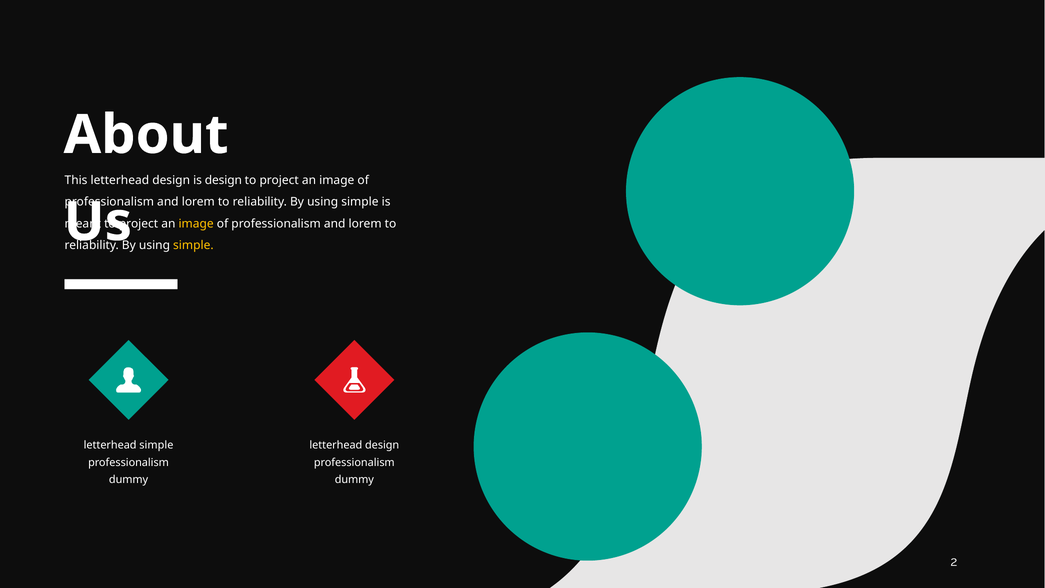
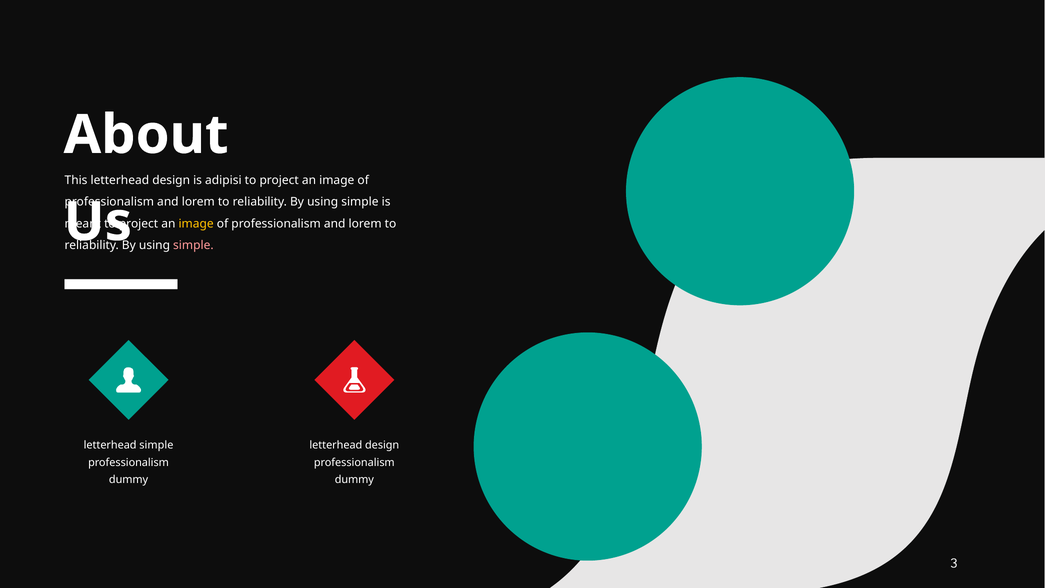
is design: design -> adipisi
simple at (193, 245) colour: yellow -> pink
2: 2 -> 3
